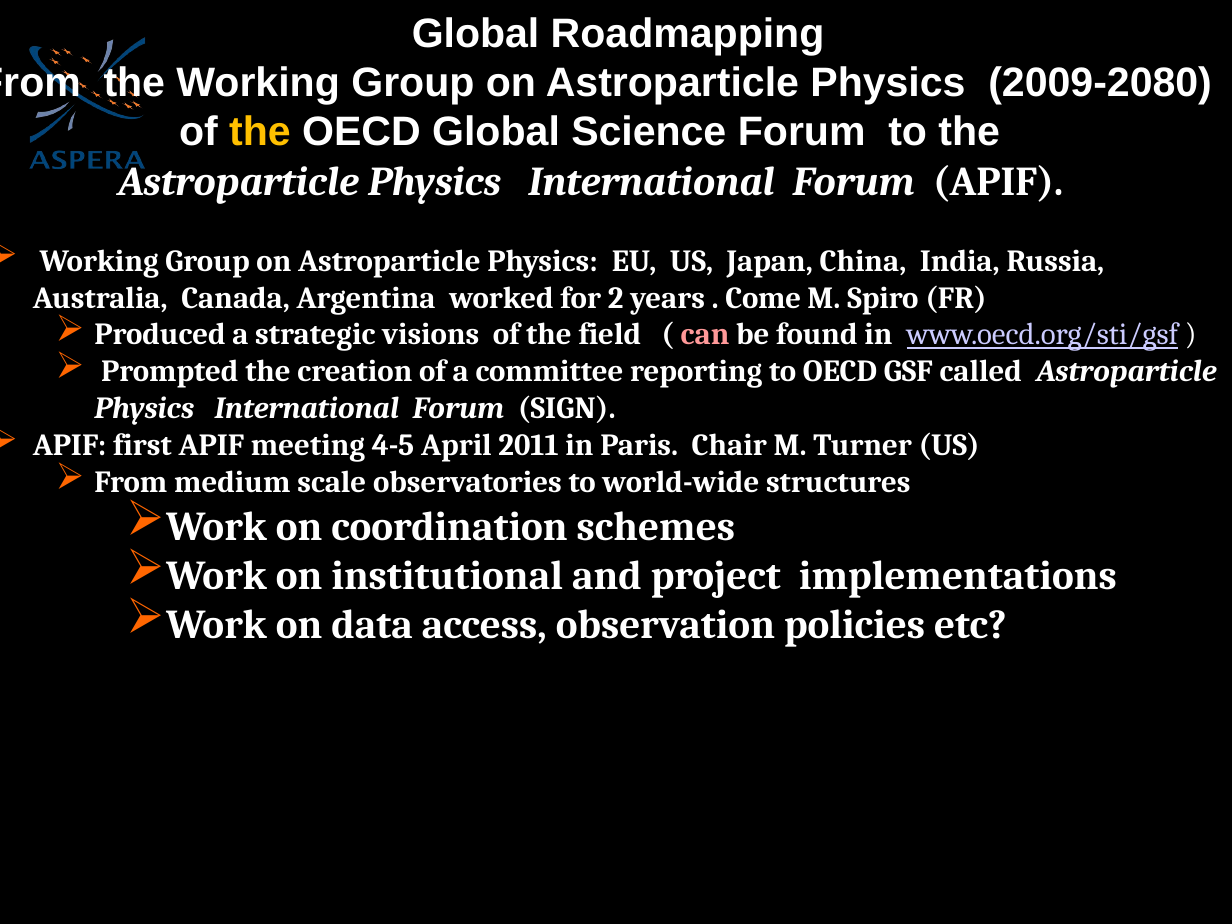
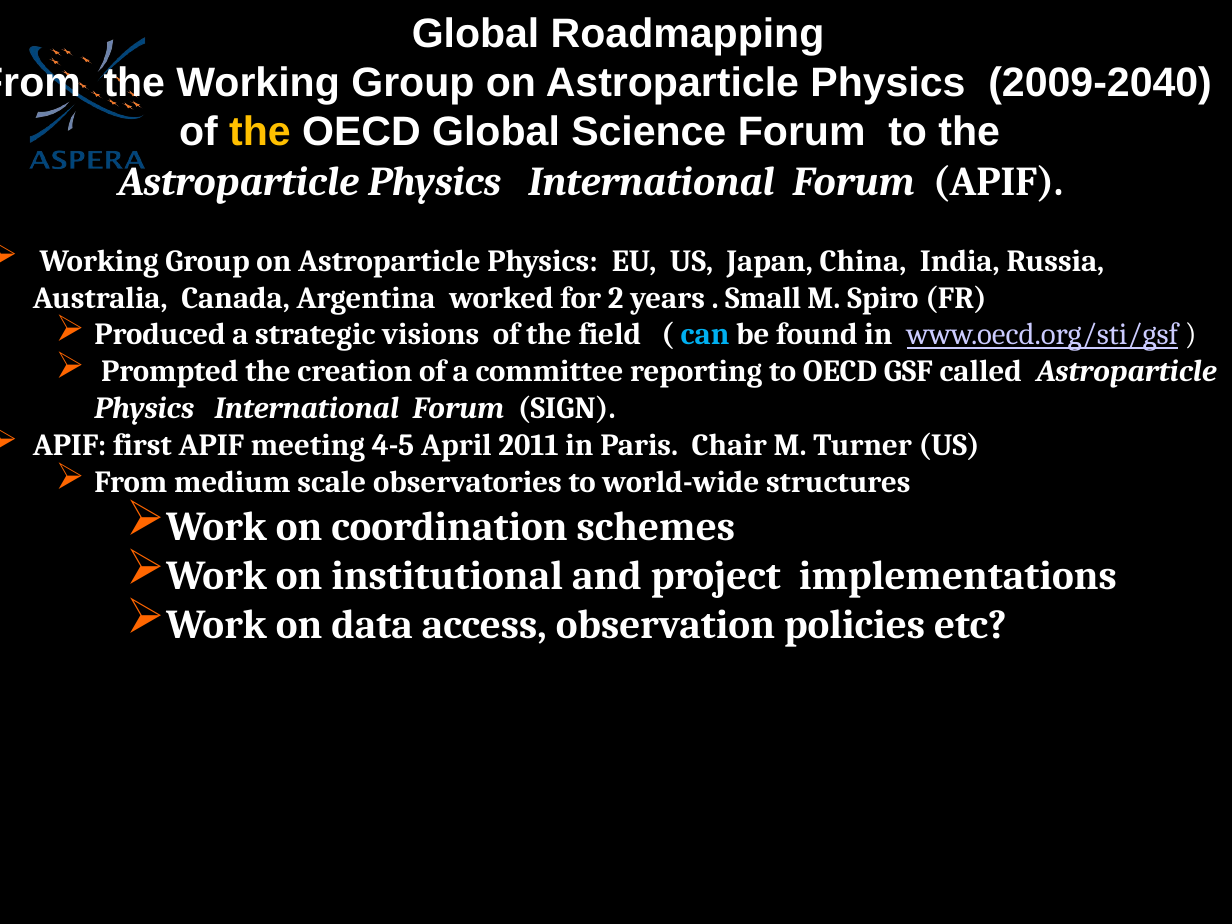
2009-2080: 2009-2080 -> 2009-2040
Come: Come -> Small
can colour: pink -> light blue
